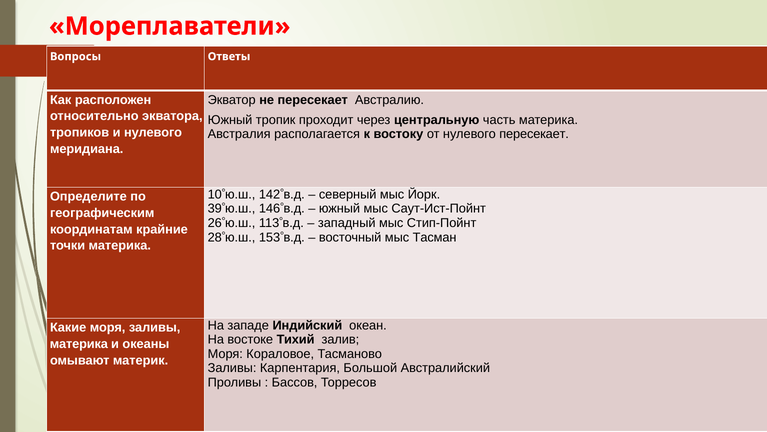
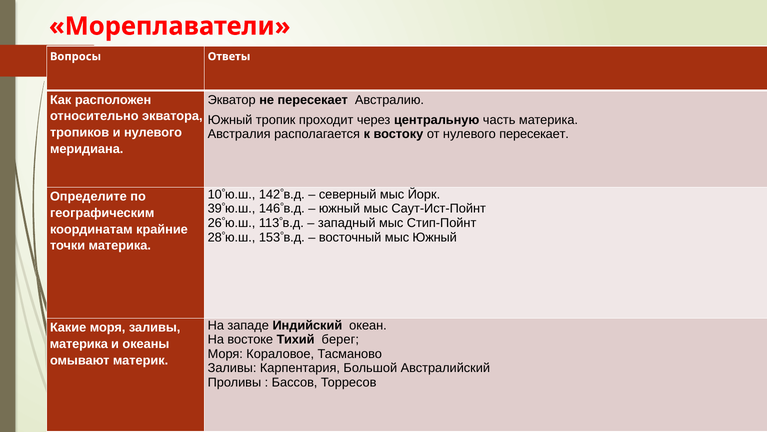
мыс Тасман: Тасман -> Южный
залив: залив -> берег
